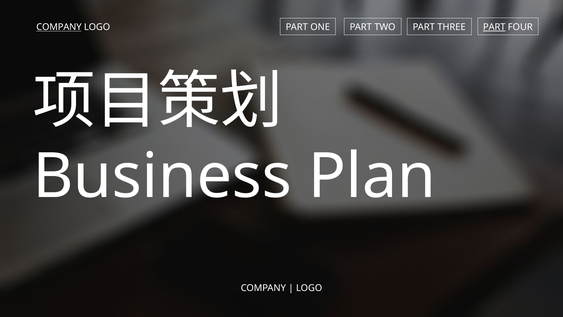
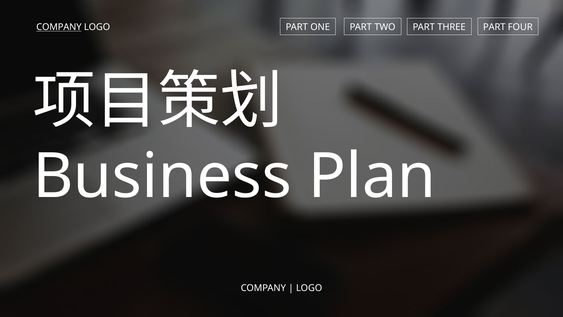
PART at (494, 27) underline: present -> none
